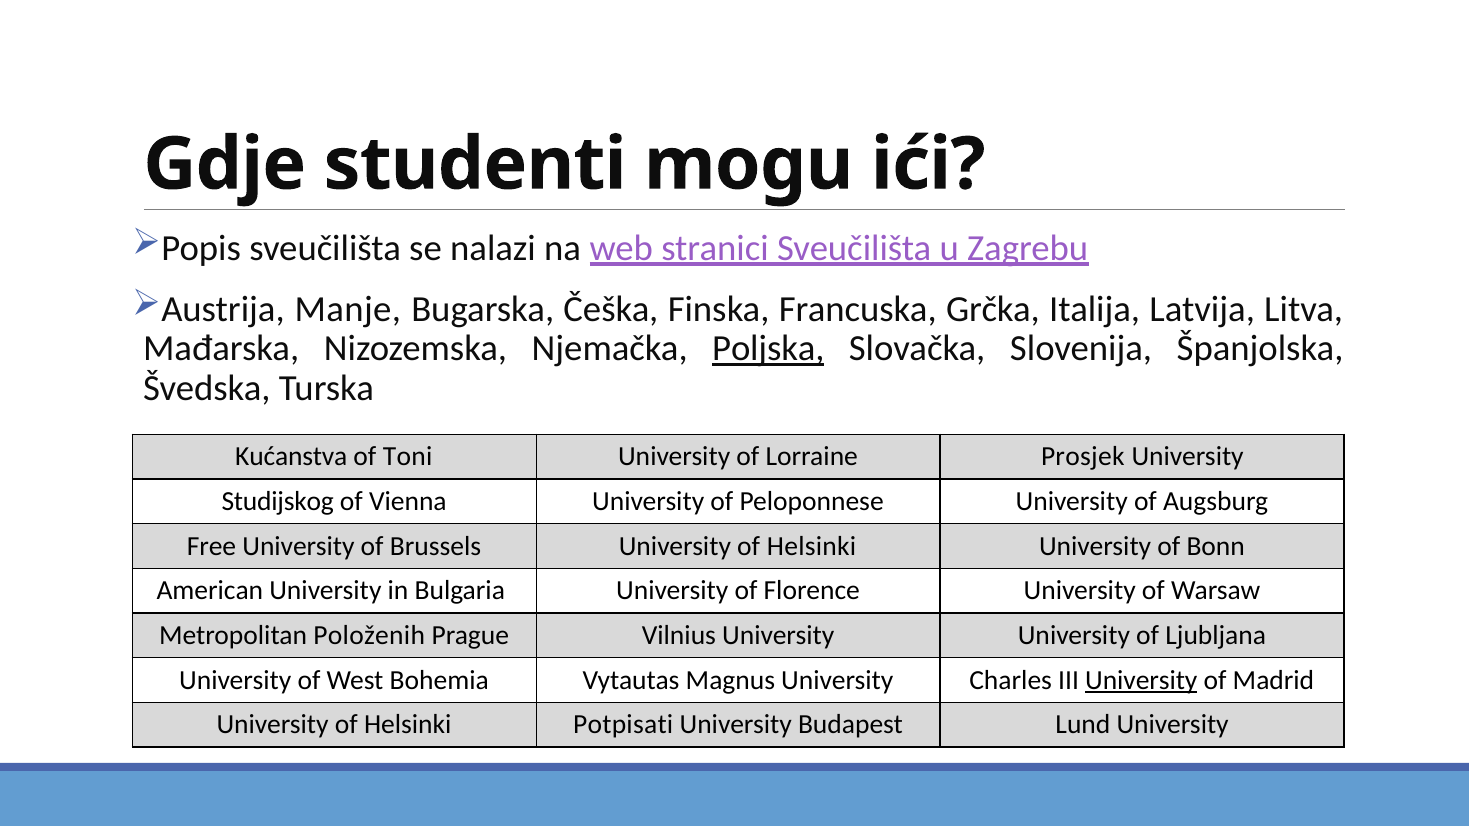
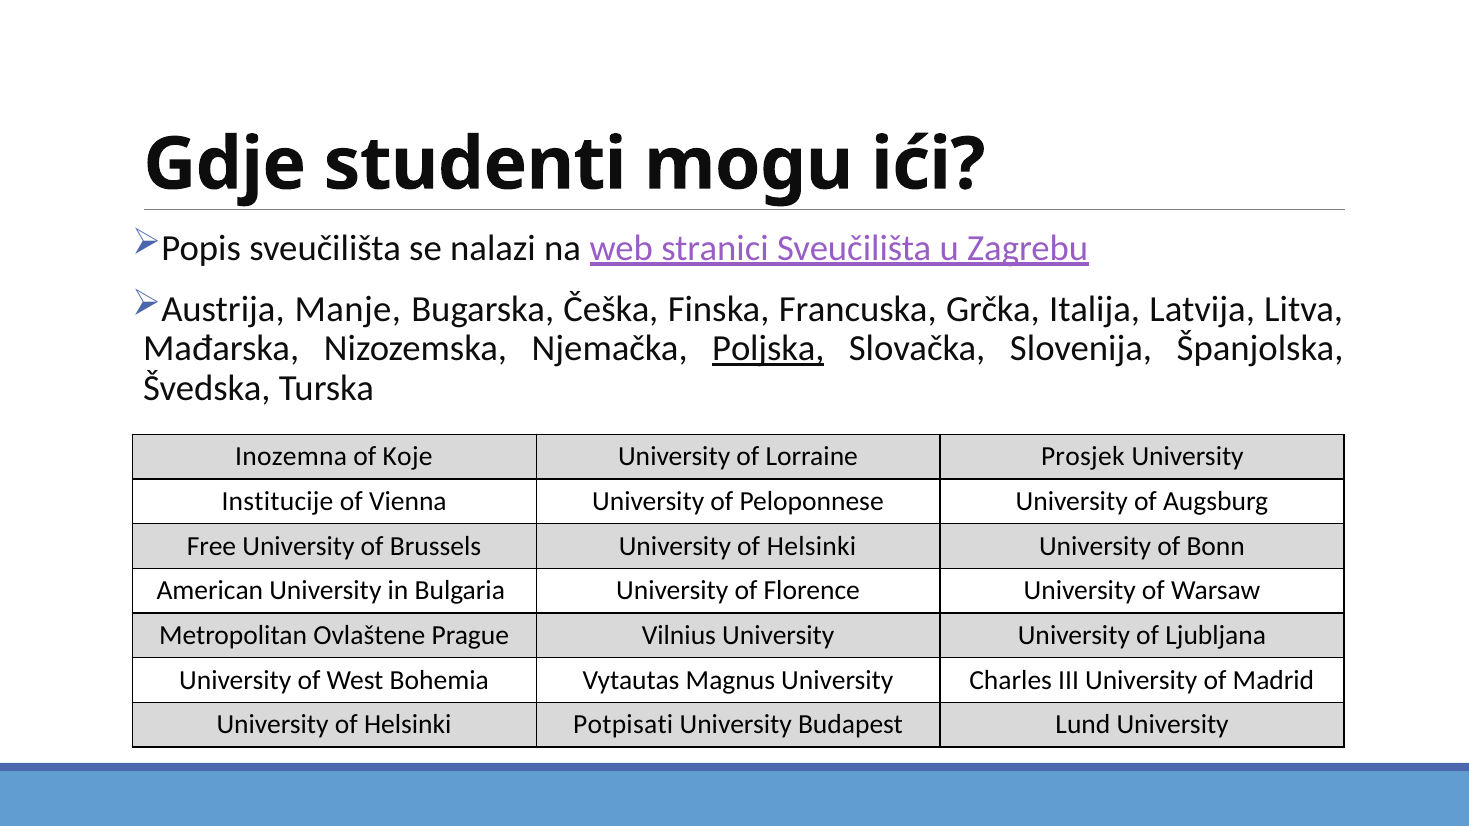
Kućanstva: Kućanstva -> Inozemna
Toni: Toni -> Koje
Studijskog: Studijskog -> Institucije
Položenih: Položenih -> Ovlaštene
University at (1141, 680) underline: present -> none
